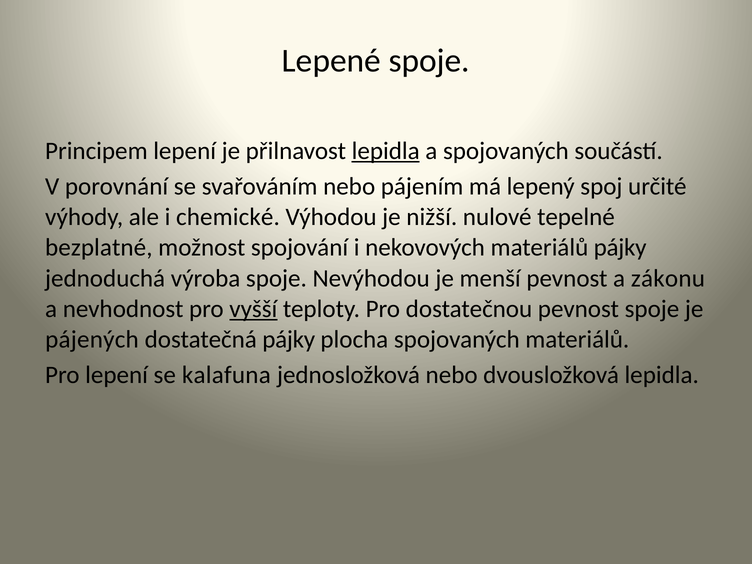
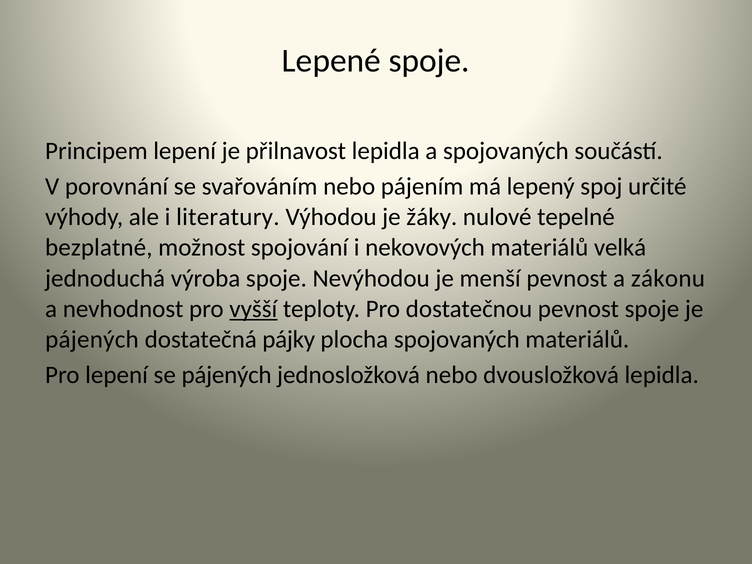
lepidla at (386, 151) underline: present -> none
chemické: chemické -> literatury
nižší: nižší -> žáky
materiálů pájky: pájky -> velká
se kalafuna: kalafuna -> pájených
